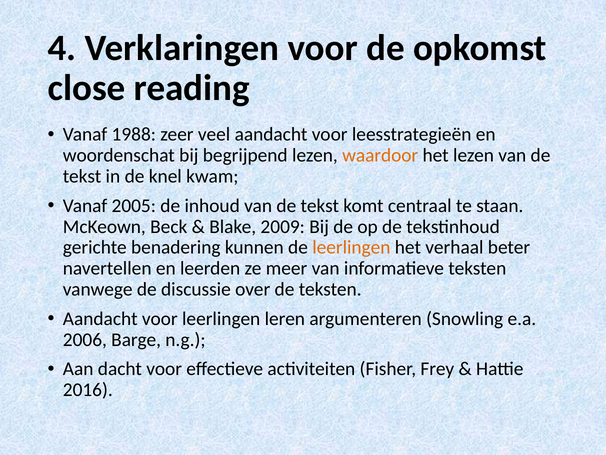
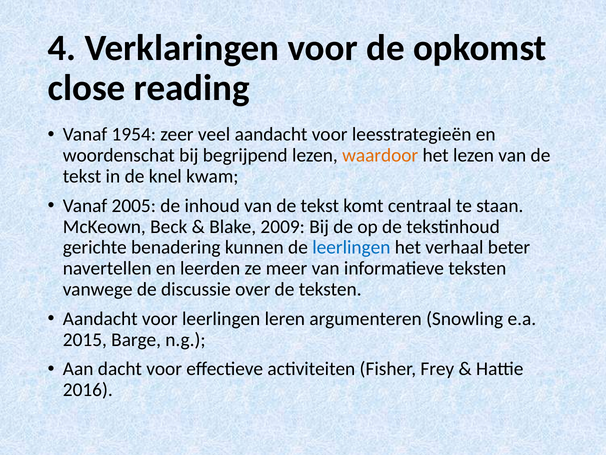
1988: 1988 -> 1954
leerlingen at (351, 247) colour: orange -> blue
2006: 2006 -> 2015
